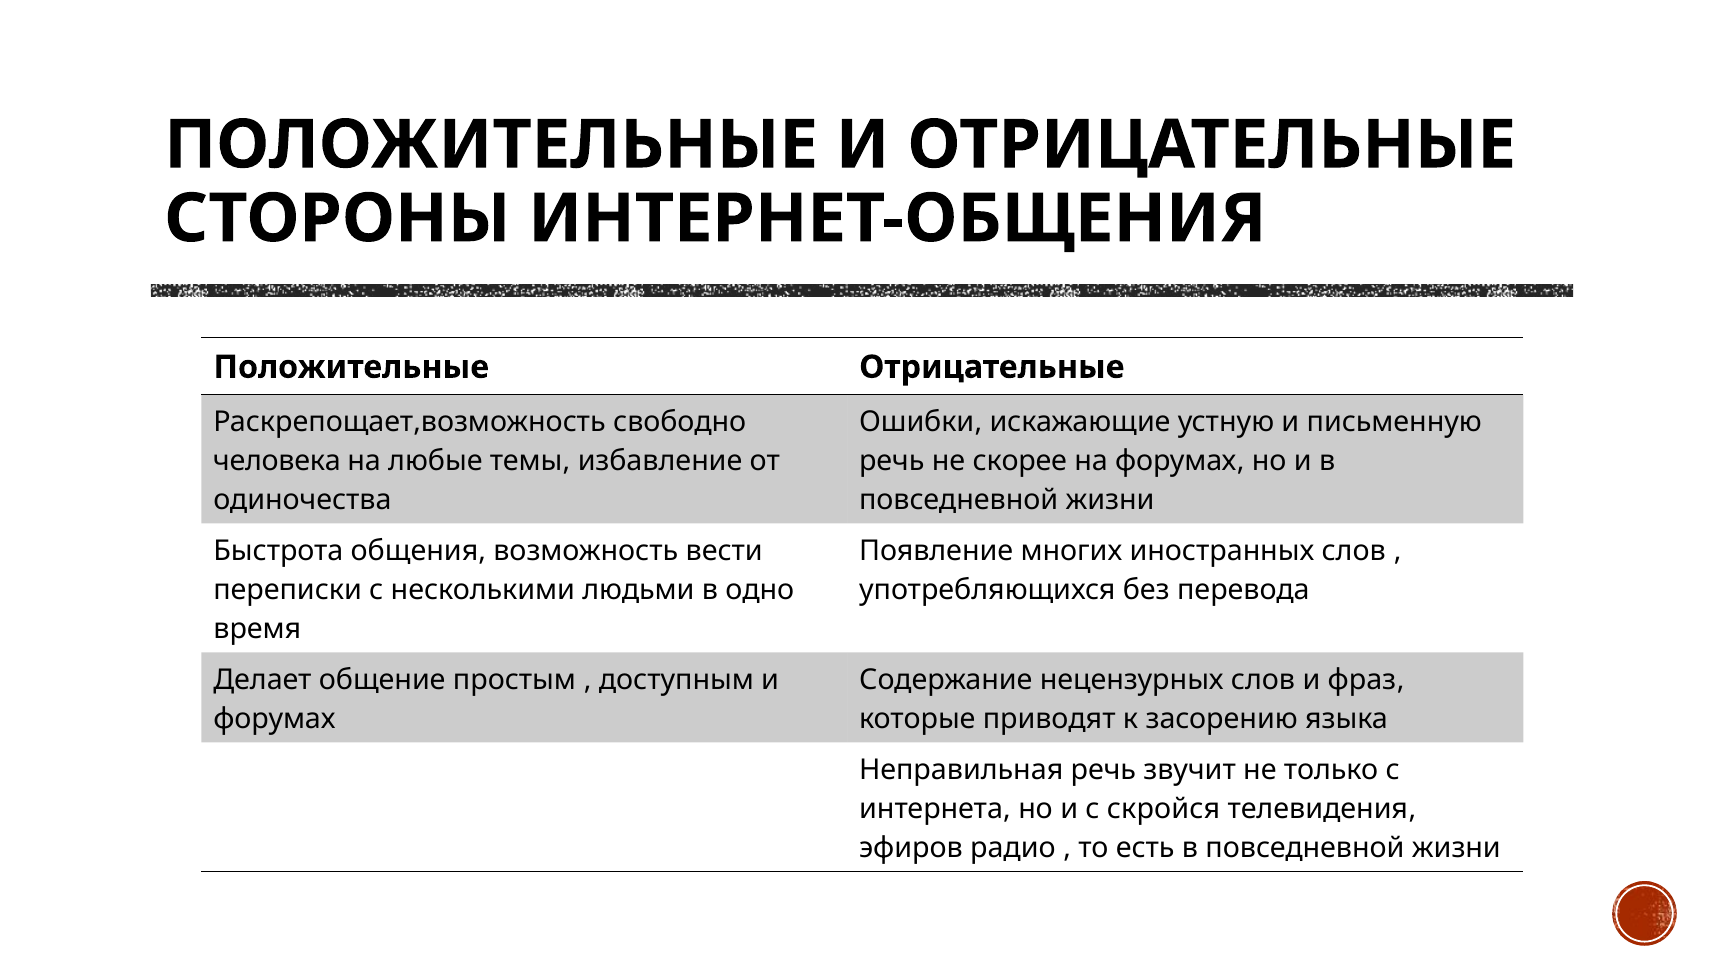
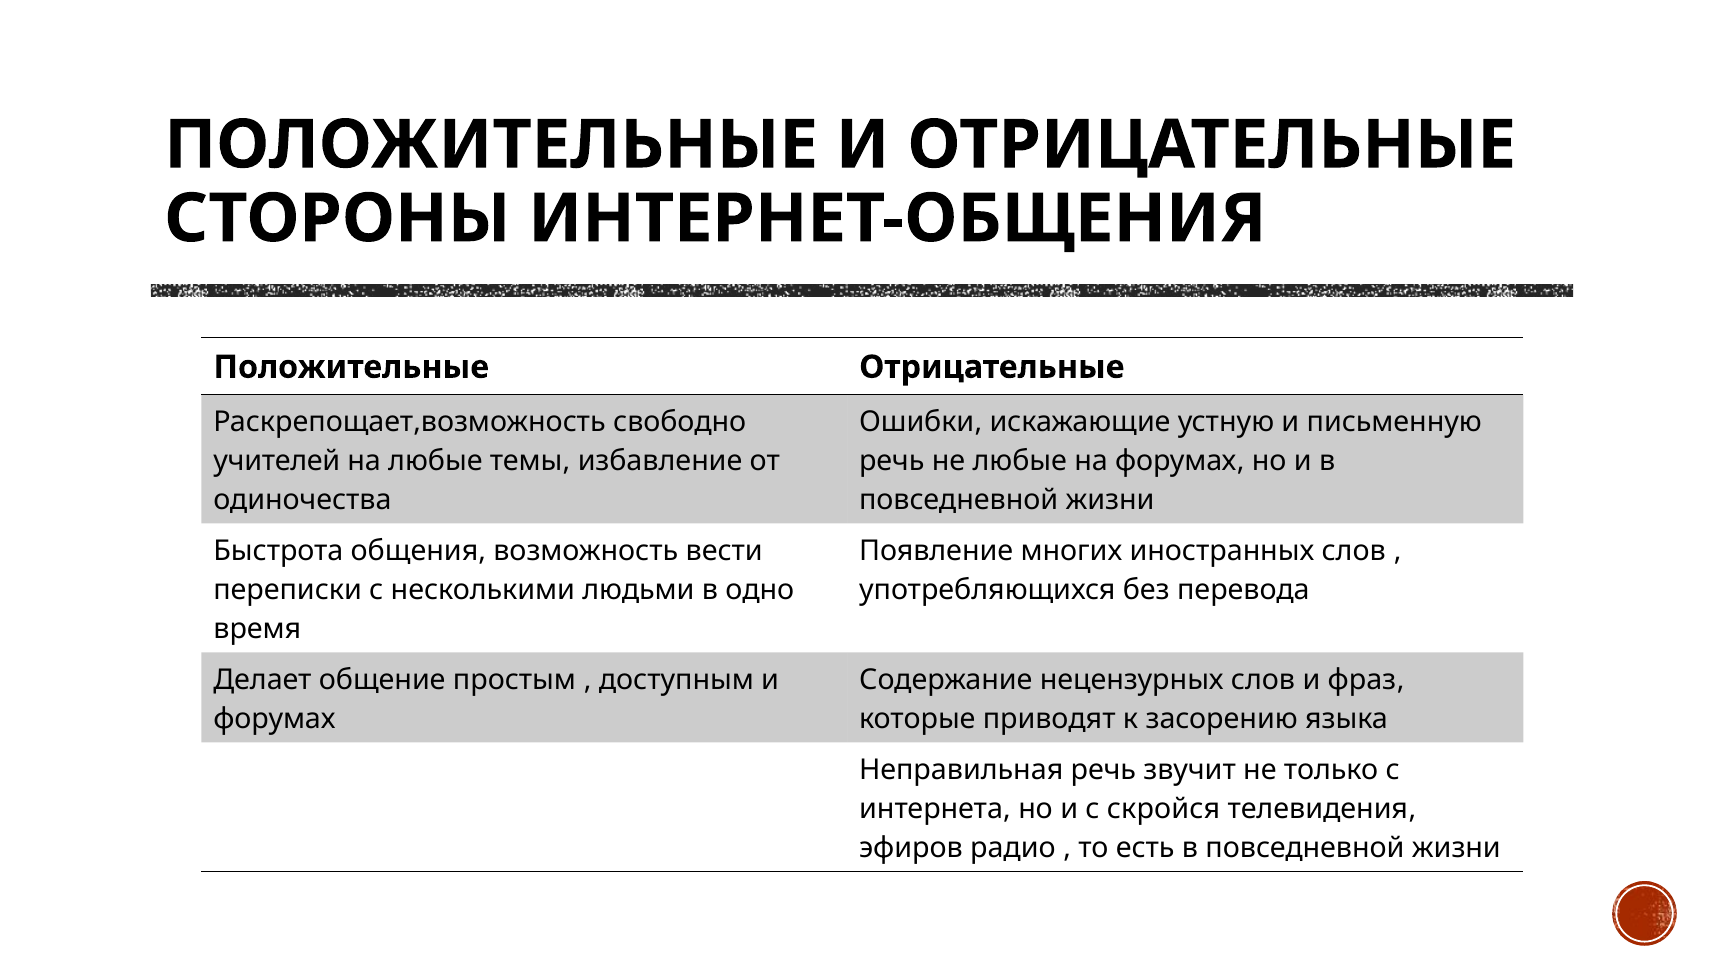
человека: человека -> учителей
не скорее: скорее -> любые
